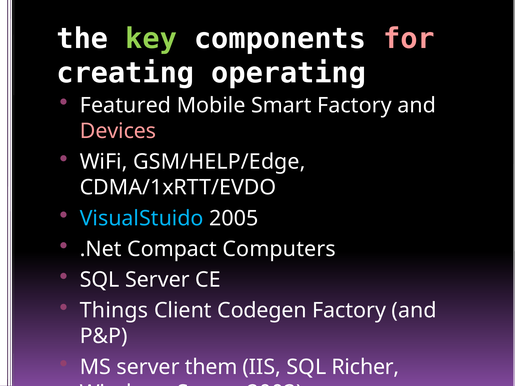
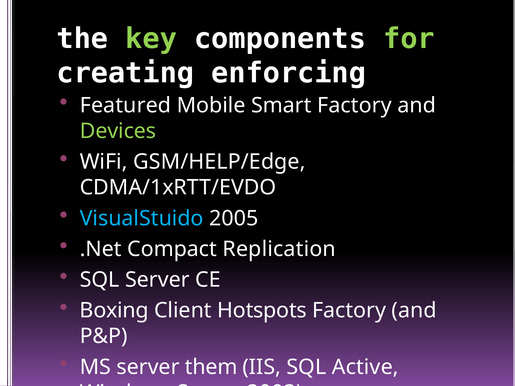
for colour: pink -> light green
operating: operating -> enforcing
Devices colour: pink -> light green
Computers: Computers -> Replication
Things: Things -> Boxing
Codegen: Codegen -> Hotspots
Richer: Richer -> Active
